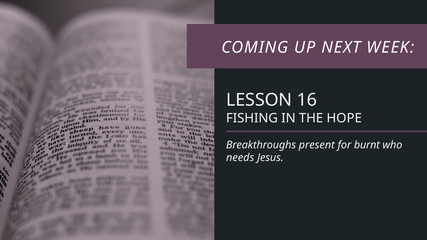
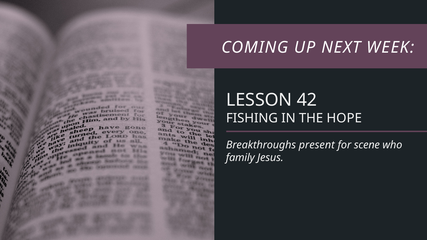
16: 16 -> 42
burnt: burnt -> scene
needs: needs -> family
